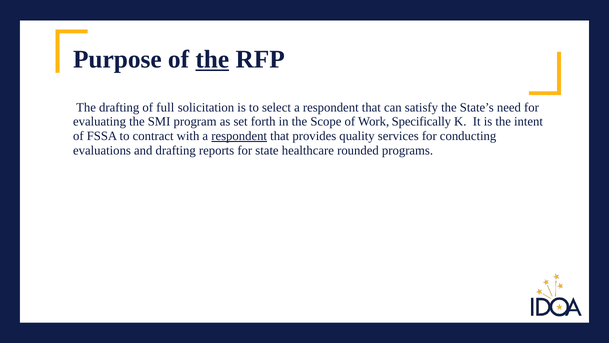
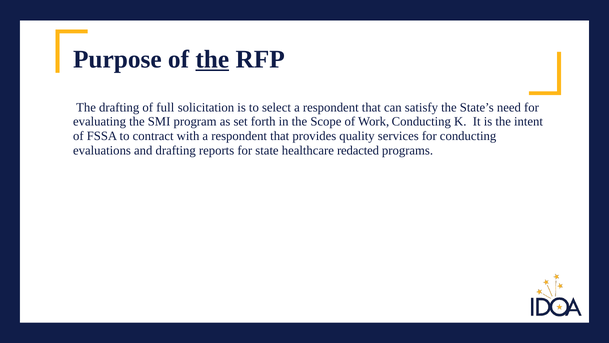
Work Specifically: Specifically -> Conducting
respondent at (239, 136) underline: present -> none
rounded: rounded -> redacted
